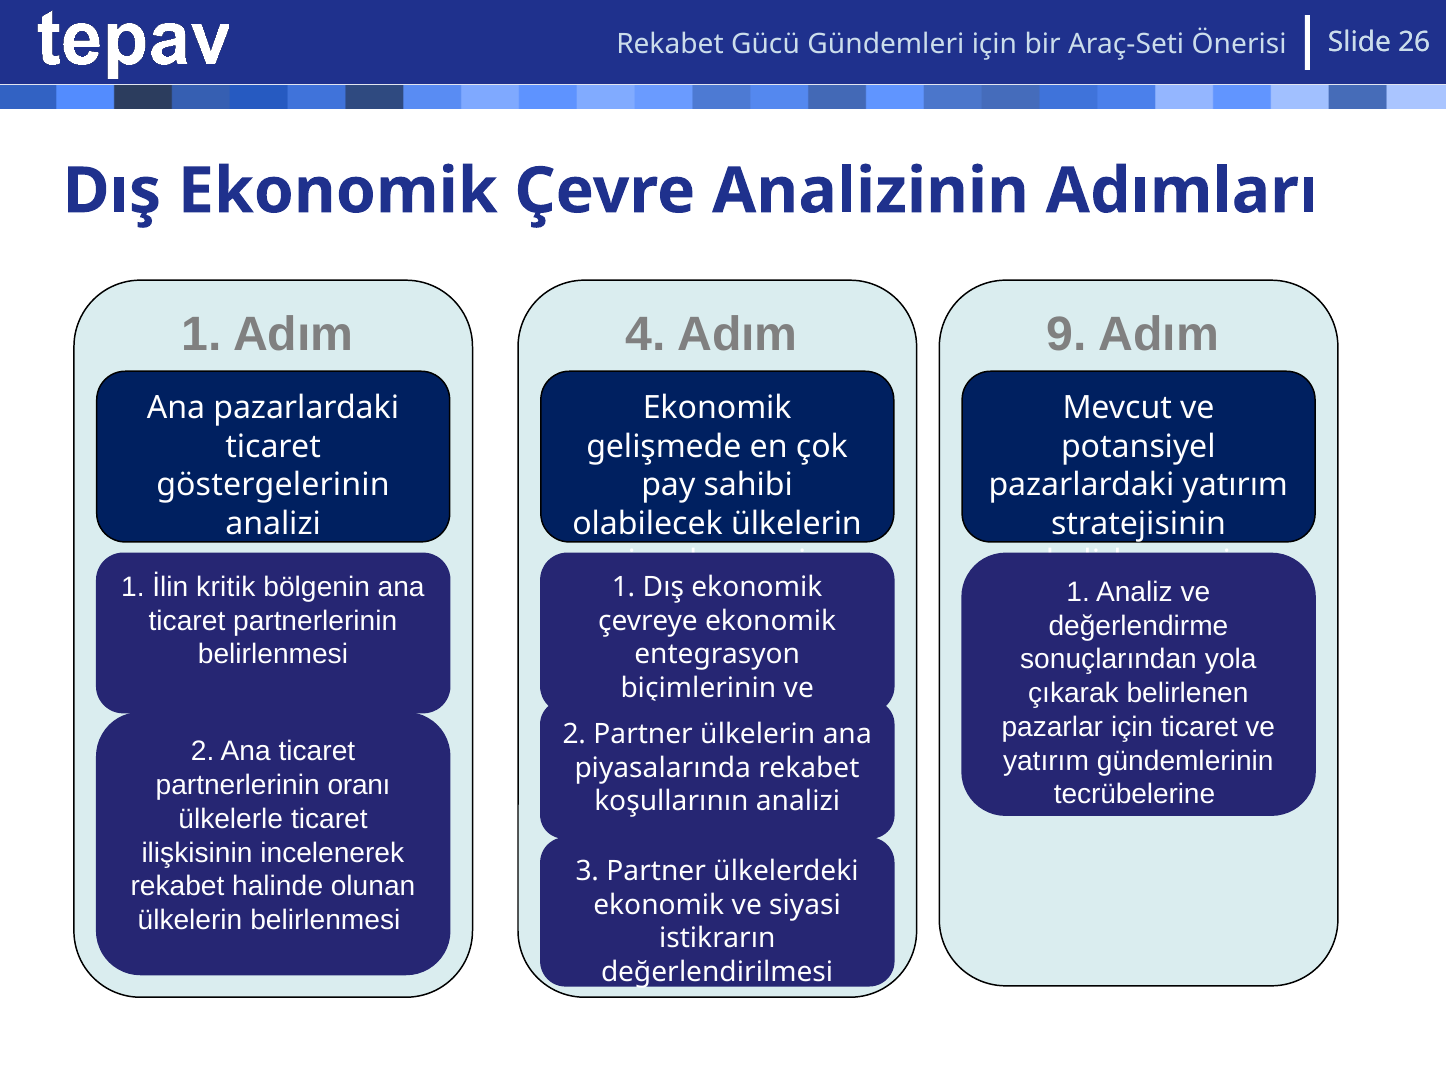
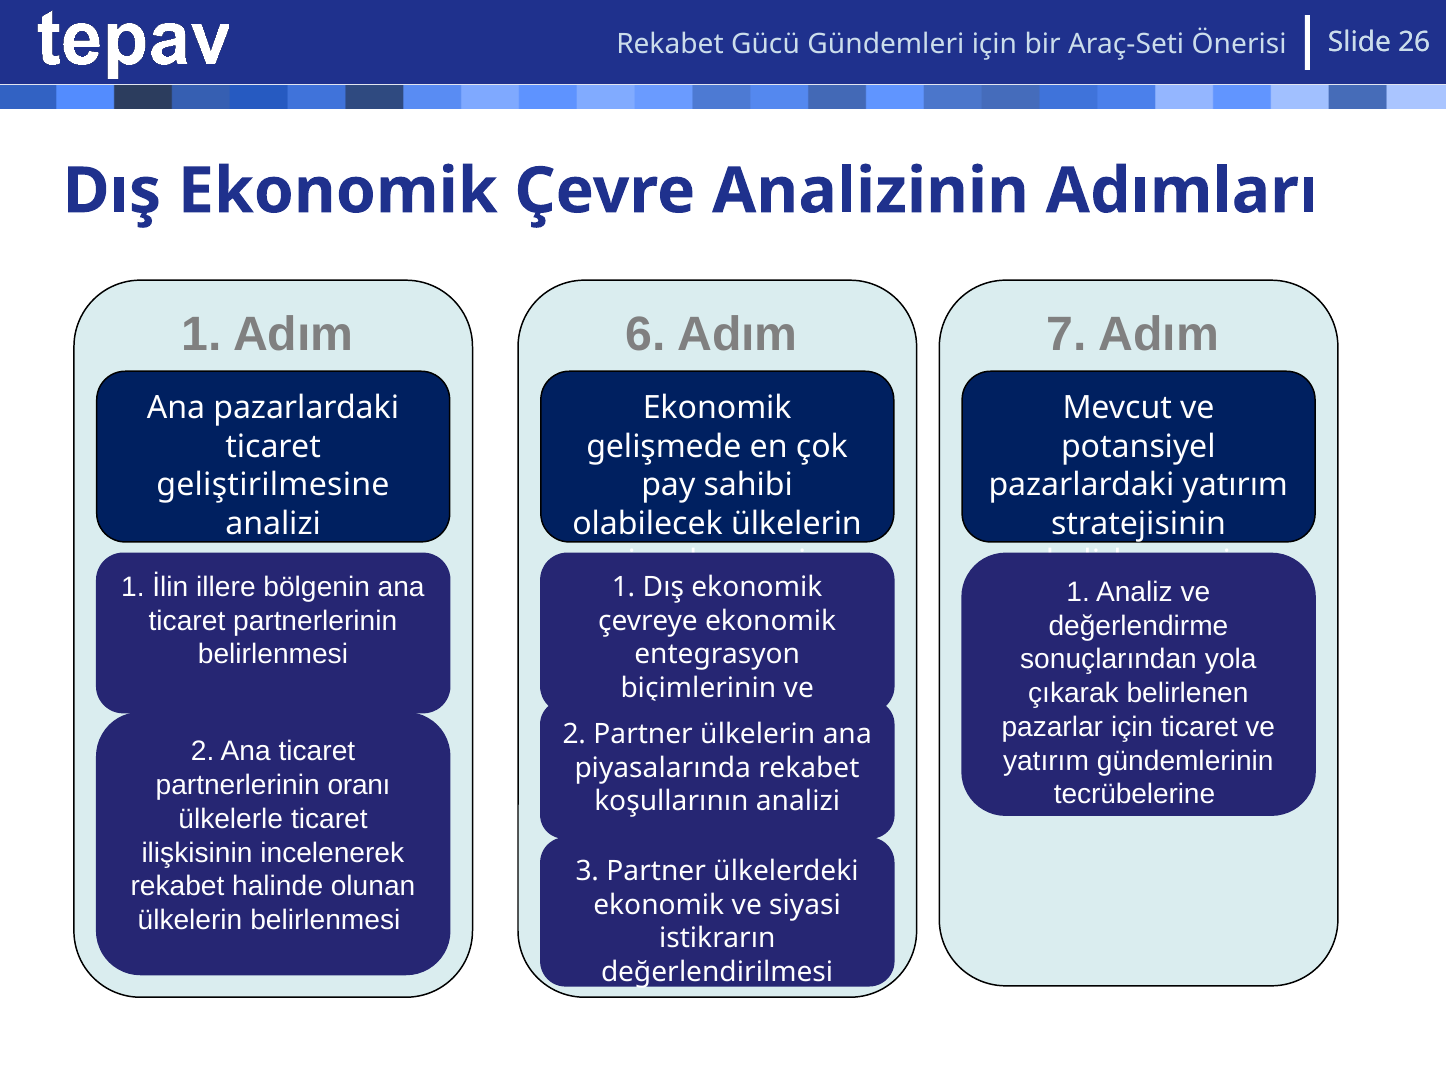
4: 4 -> 6
9: 9 -> 7
göstergelerinin: göstergelerinin -> geliştirilmesine
kritik: kritik -> illere
